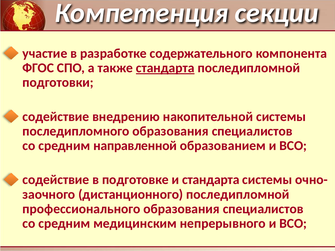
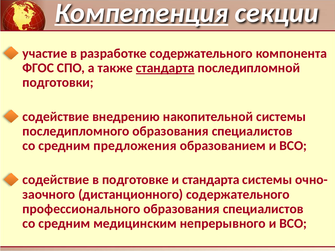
Компетенция underline: none -> present
направленной: направленной -> предложения
дистанционного последипломной: последипломной -> содержательного
